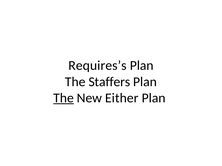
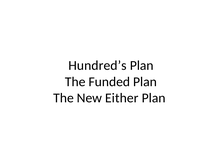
Requires’s: Requires’s -> Hundred’s
Staffers: Staffers -> Funded
The at (64, 98) underline: present -> none
